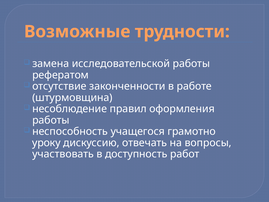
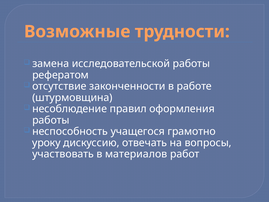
доступность: доступность -> материалов
